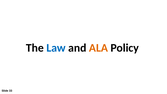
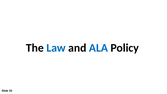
ALA colour: orange -> blue
